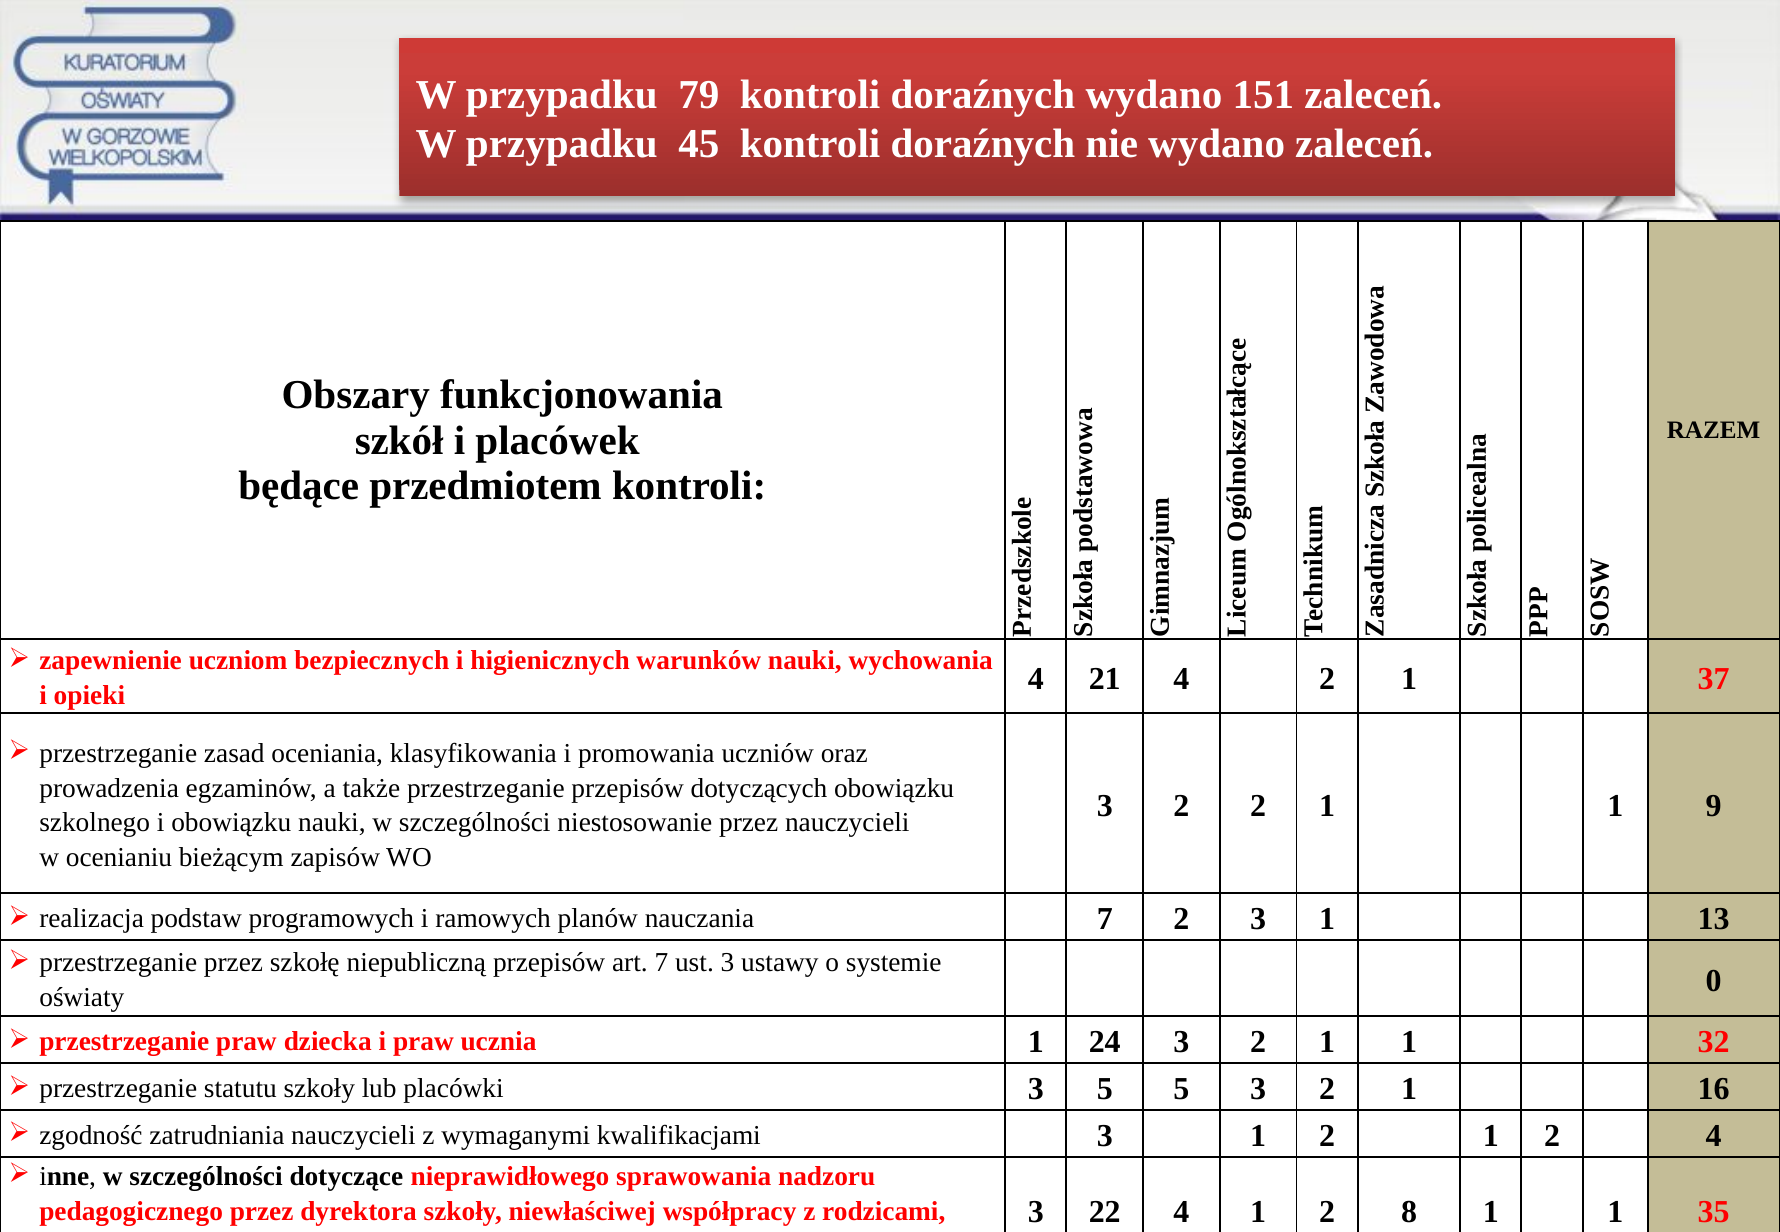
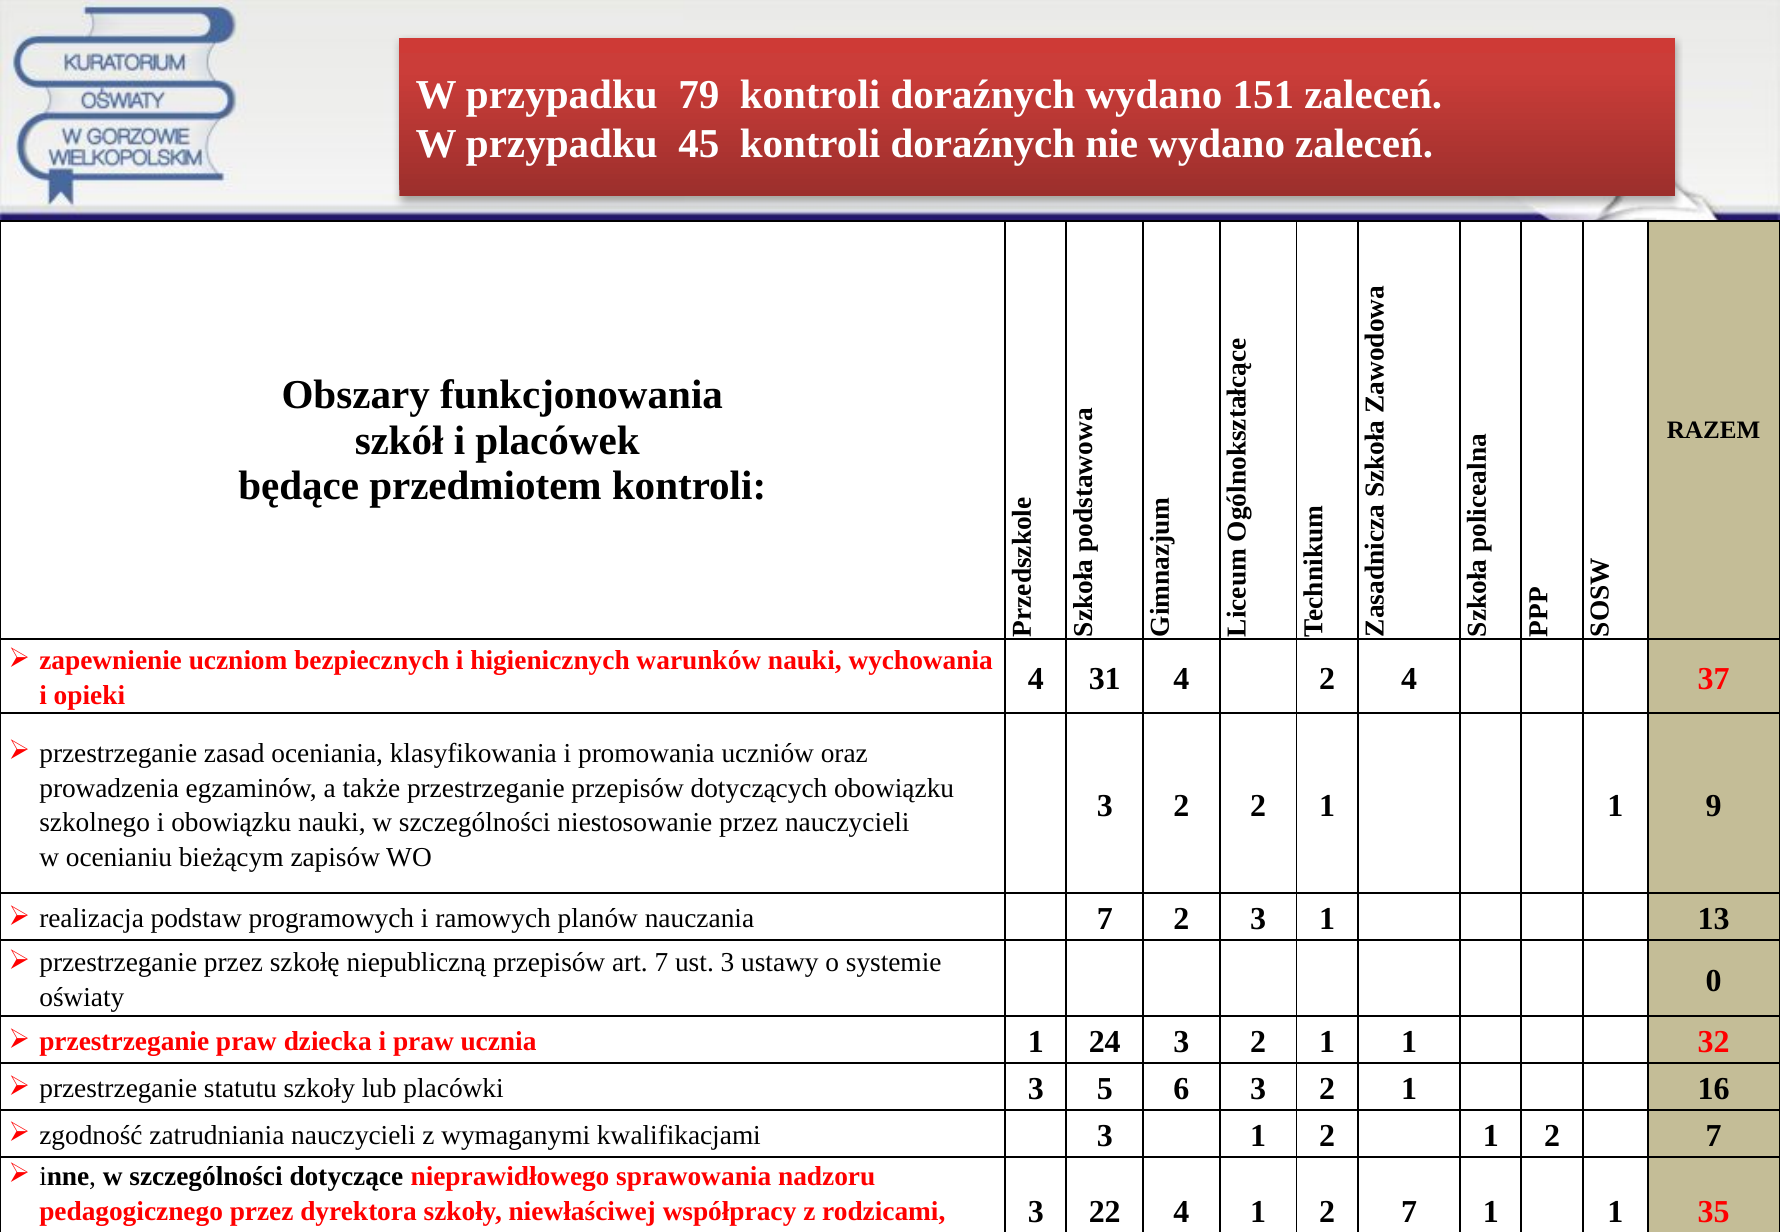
21: 21 -> 31
4 2 1: 1 -> 4
5 5: 5 -> 6
2 1 2 4: 4 -> 7
4 1 2 8: 8 -> 7
